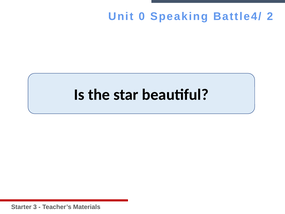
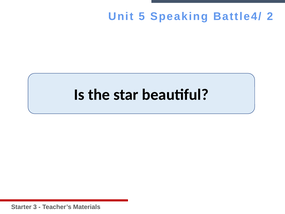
0: 0 -> 5
